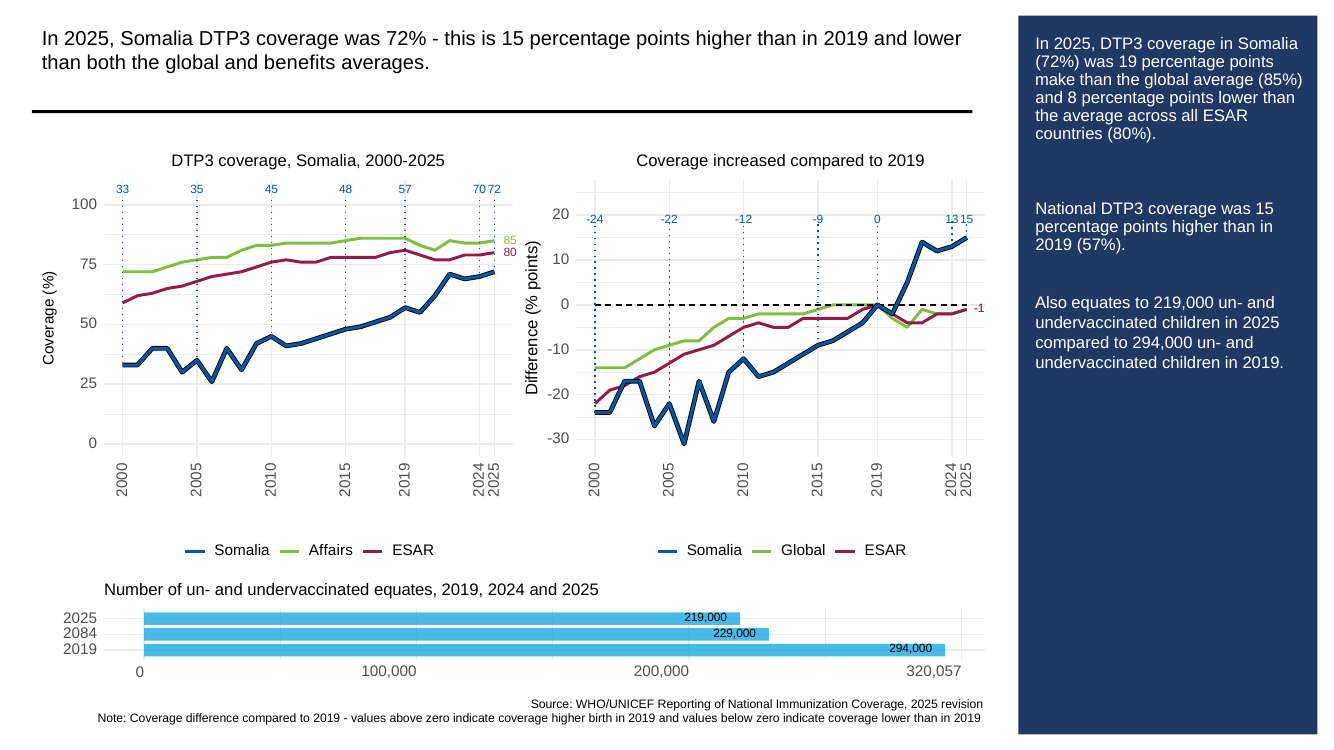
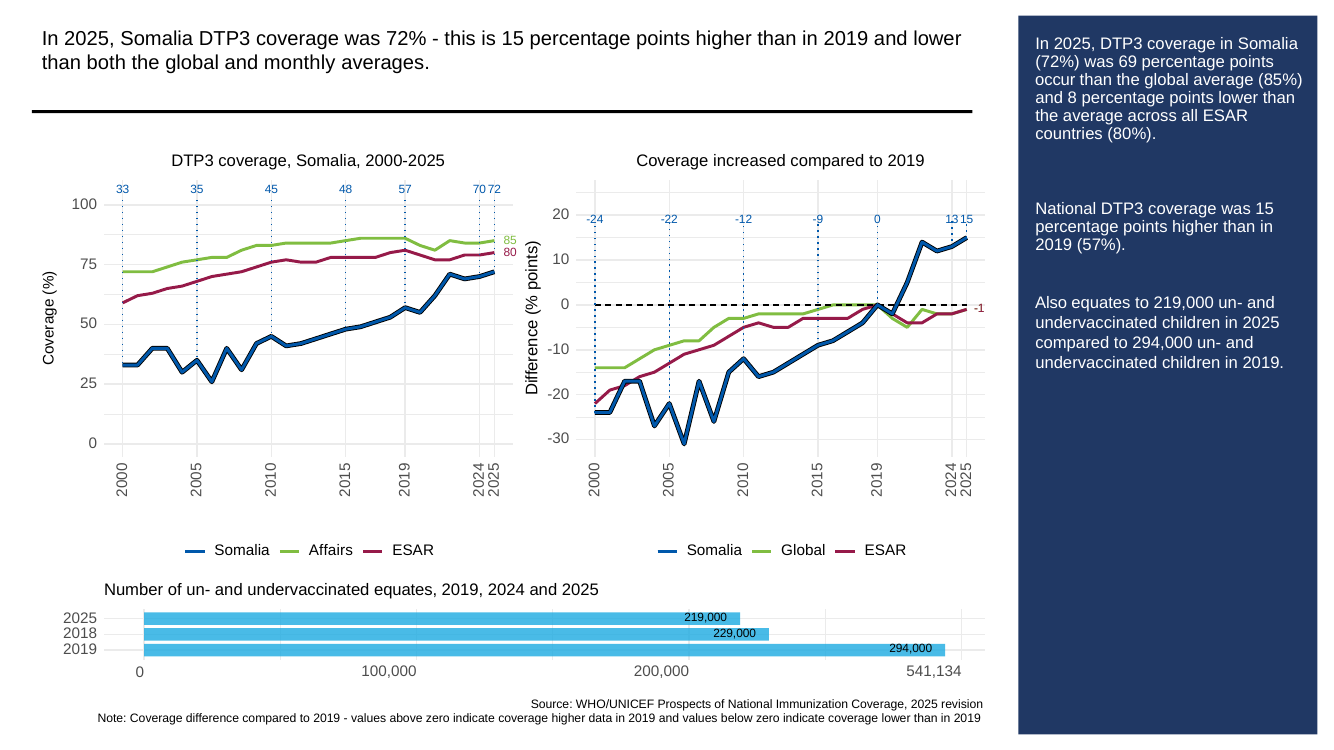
benefits: benefits -> monthly
19: 19 -> 69
make: make -> occur
2084: 2084 -> 2018
320,057: 320,057 -> 541,134
Reporting: Reporting -> Prospects
birth: birth -> data
